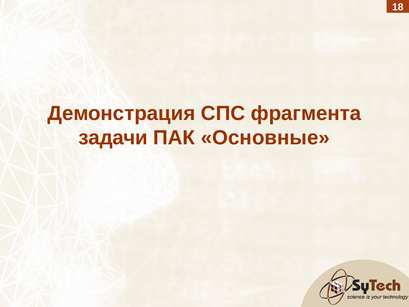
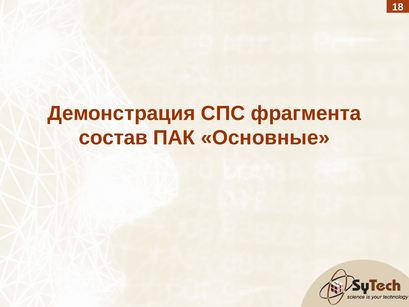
задачи: задачи -> состав
